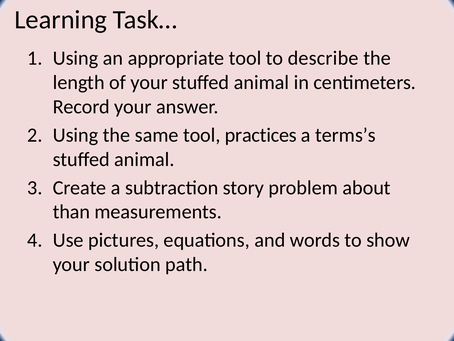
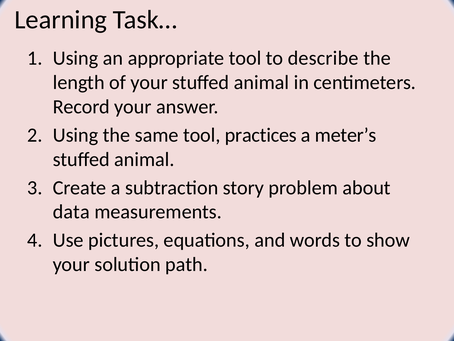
terms’s: terms’s -> meter’s
than: than -> data
